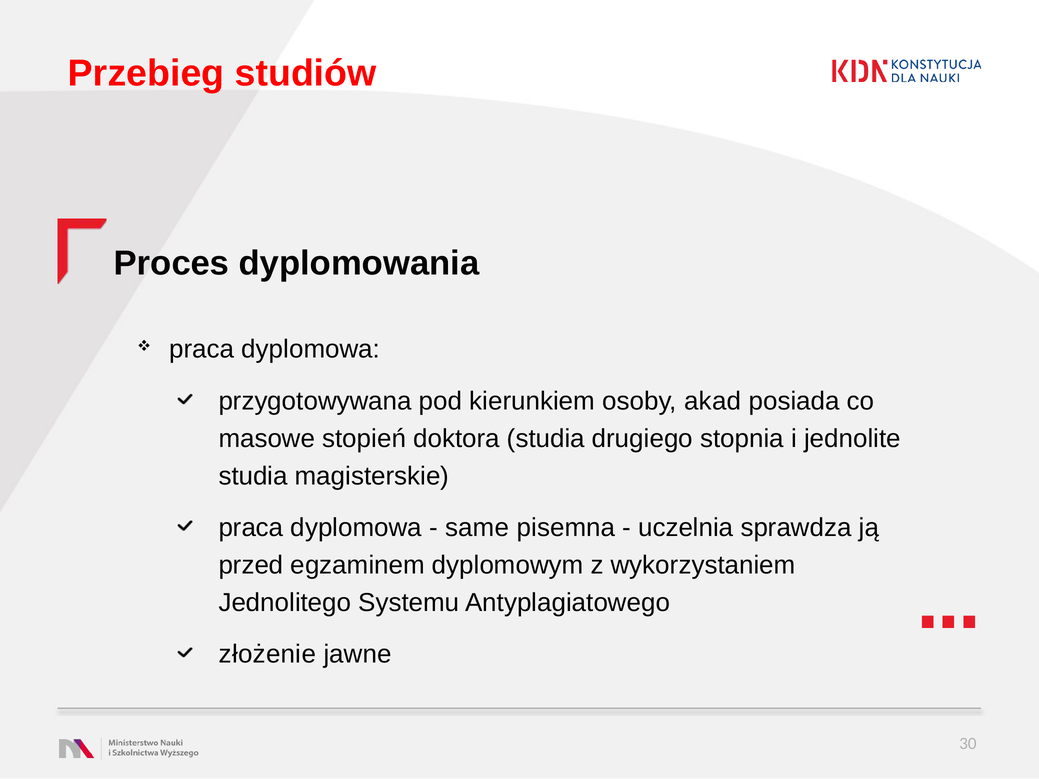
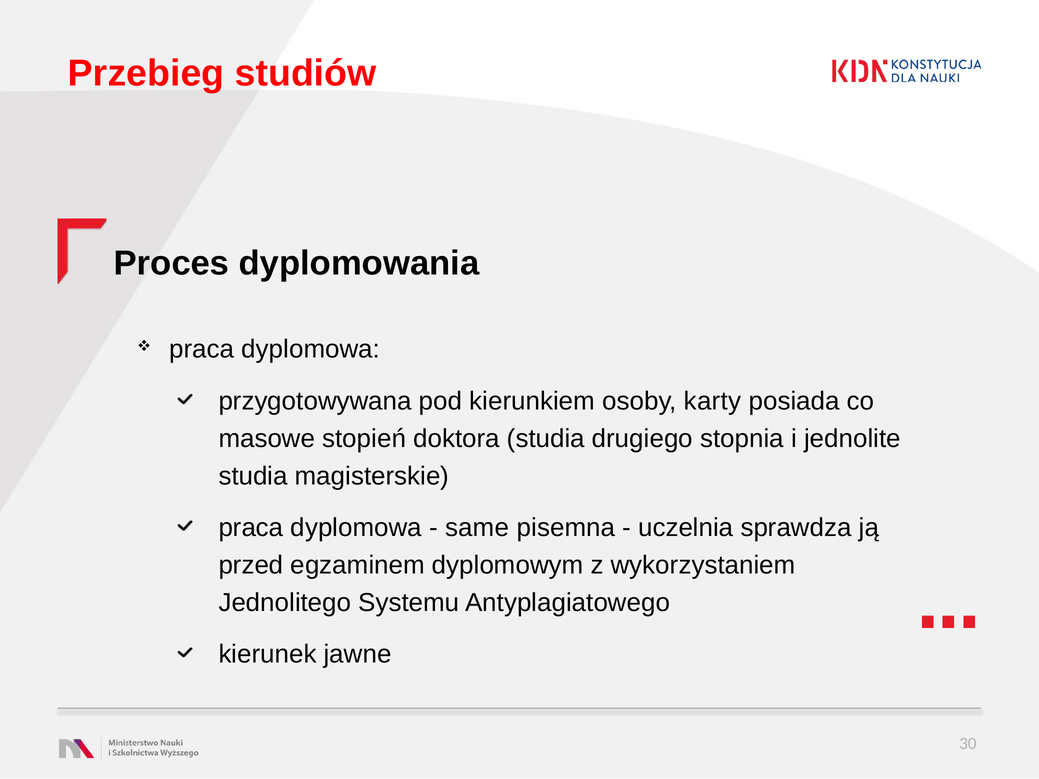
akad: akad -> karty
złożenie: złożenie -> kierunek
